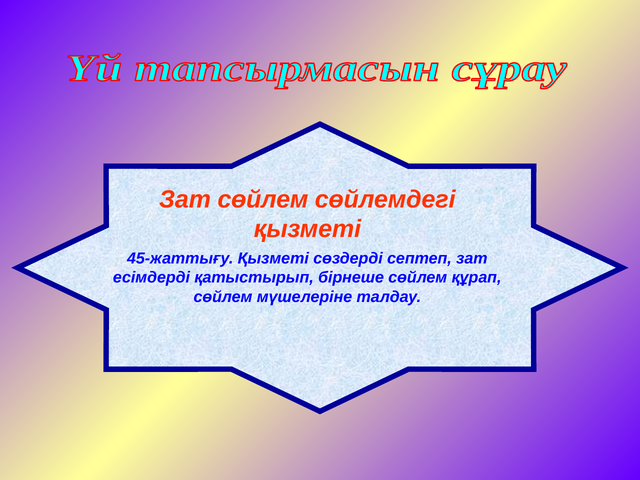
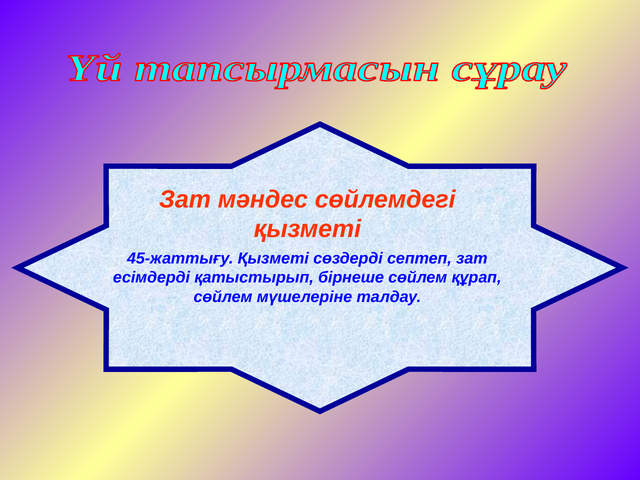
Зат сөйлем: сөйлем -> мәндес
